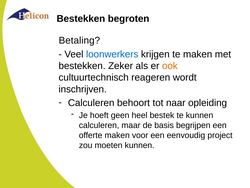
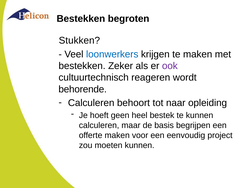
Betaling: Betaling -> Stukken
ook colour: orange -> purple
inschrijven: inschrijven -> behorende
